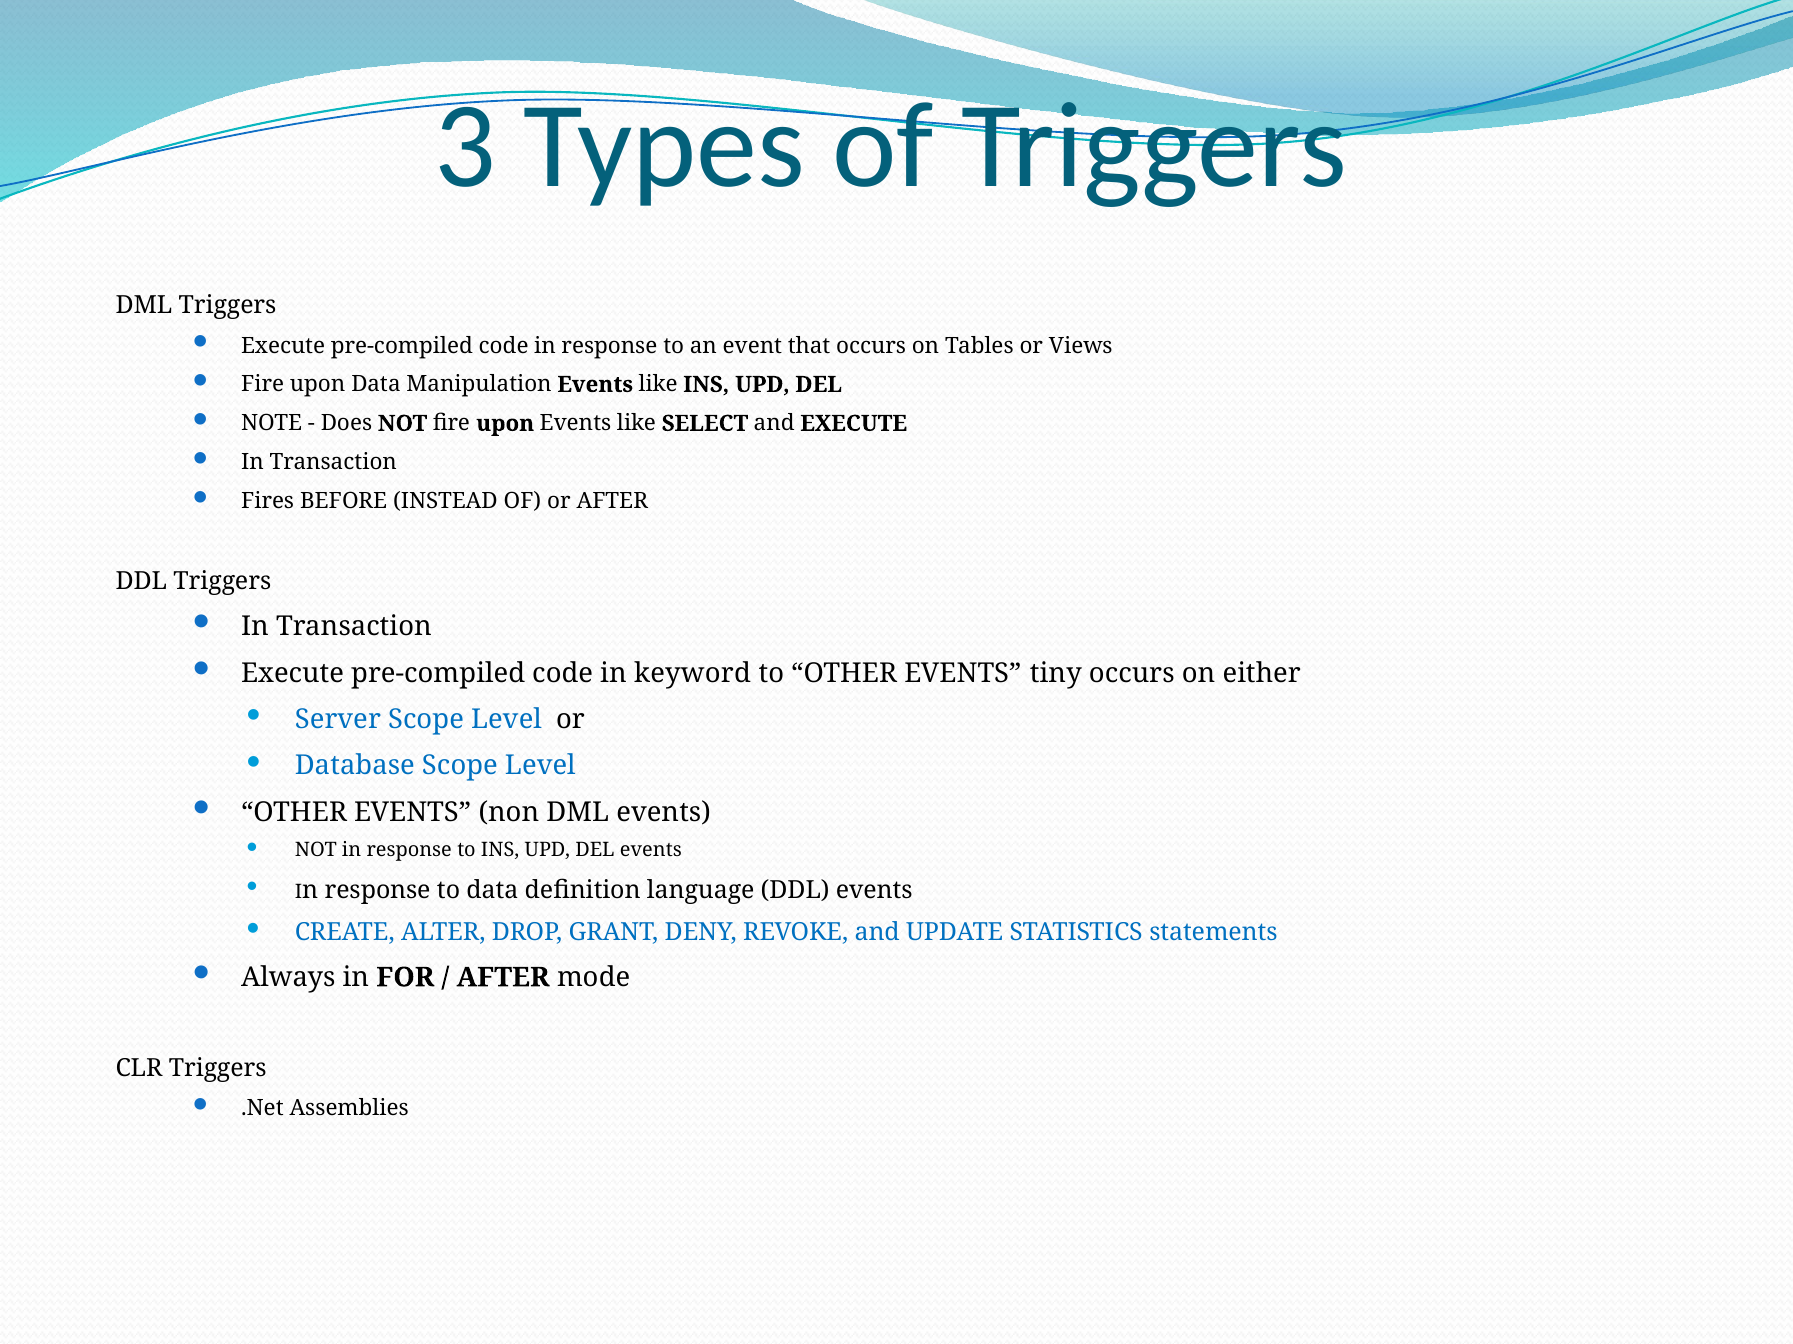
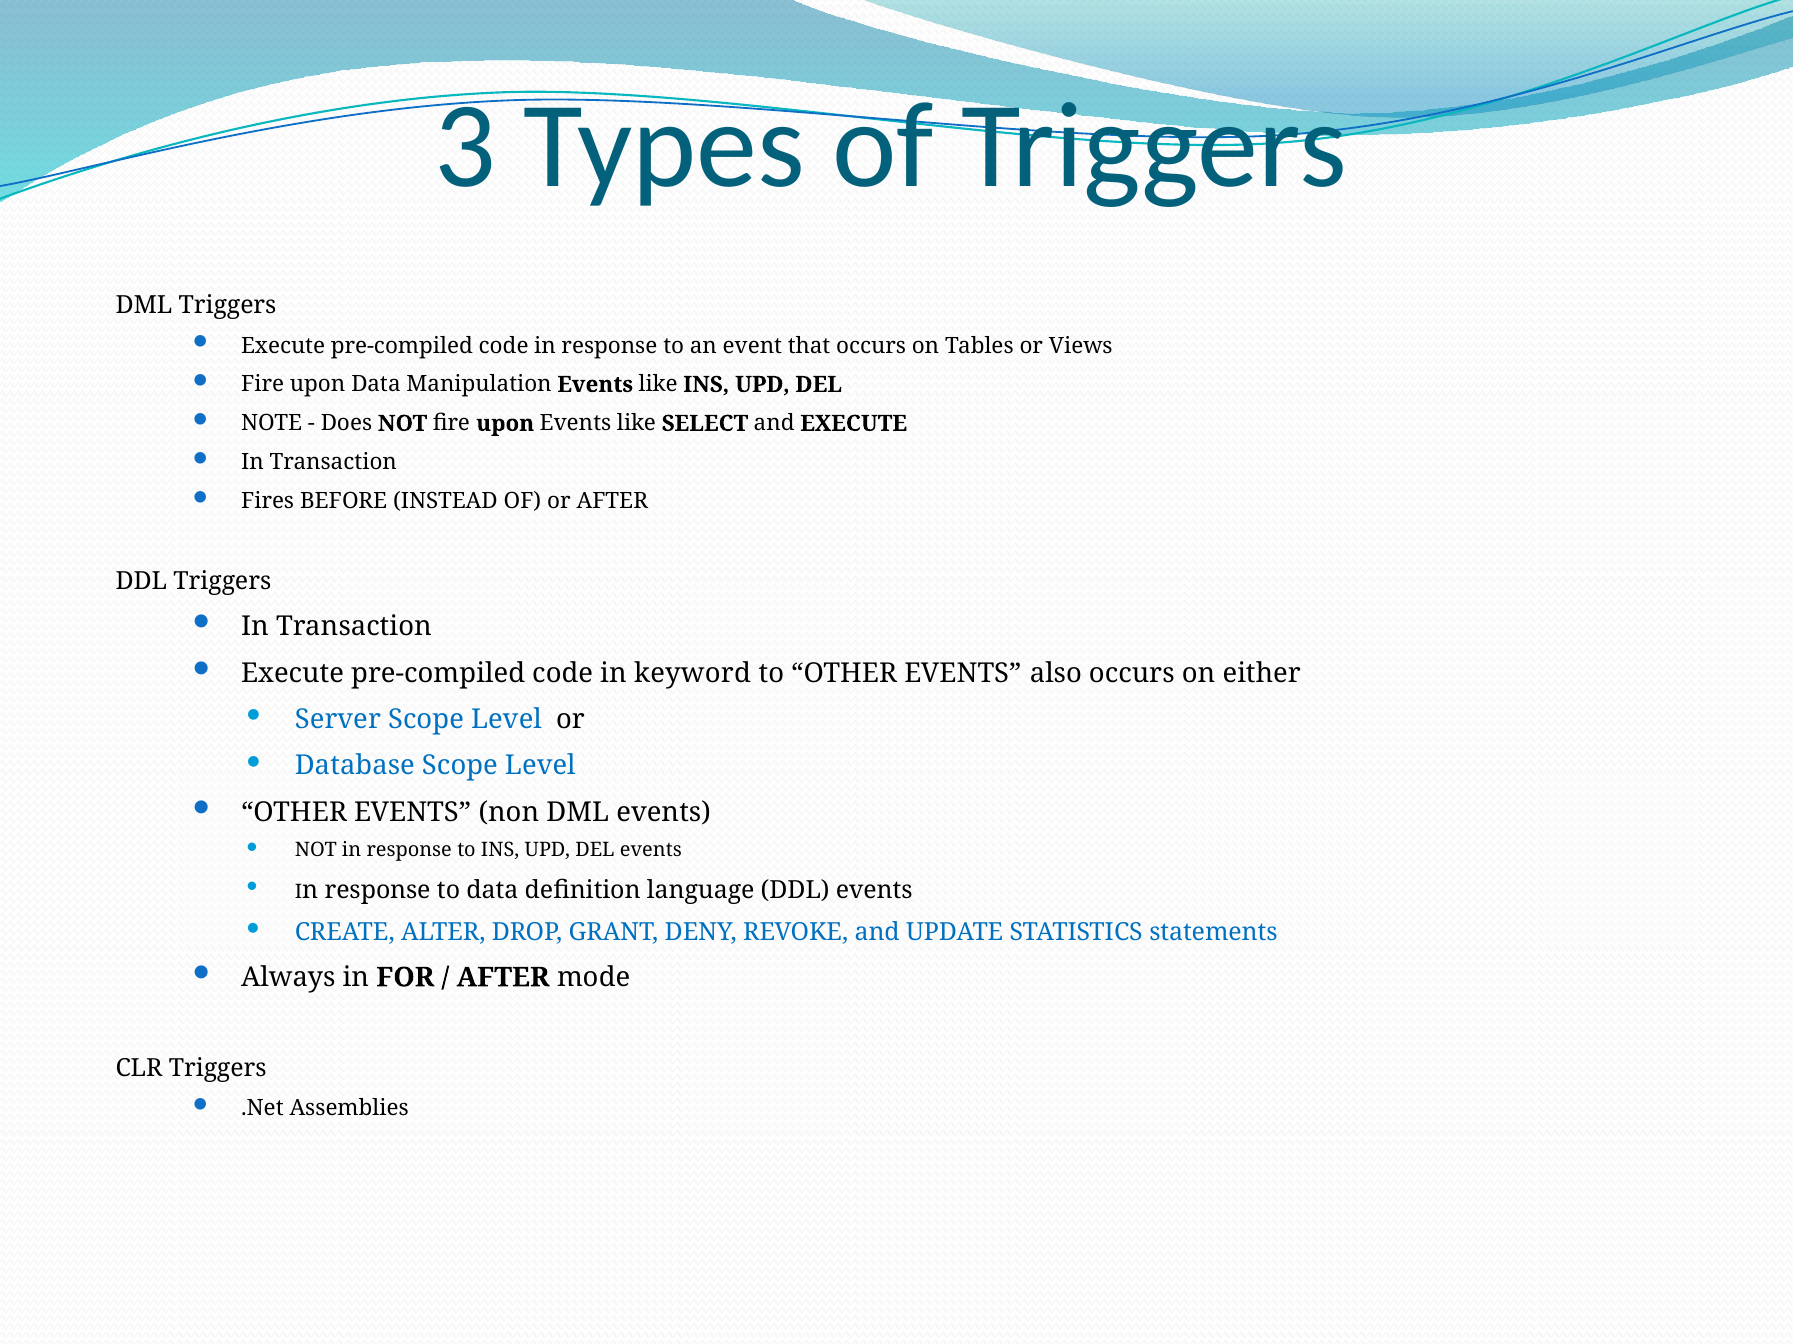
tiny: tiny -> also
